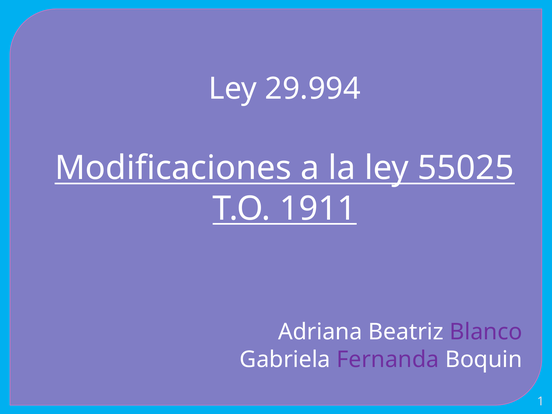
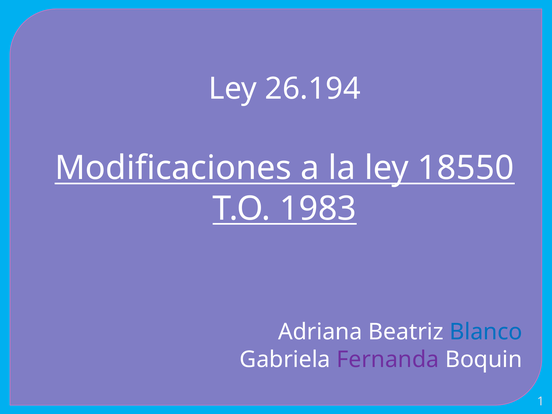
29.994: 29.994 -> 26.194
55025: 55025 -> 18550
1911: 1911 -> 1983
Blanco colour: purple -> blue
